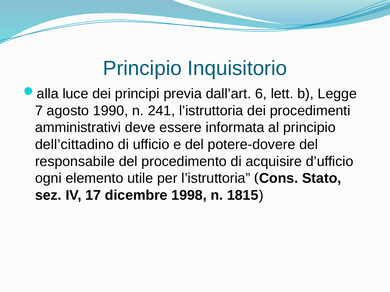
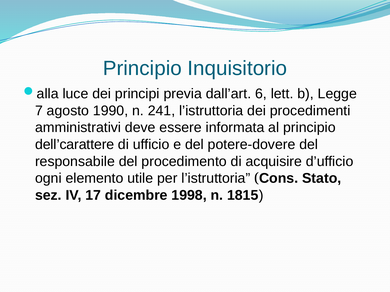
dell’cittadino: dell’cittadino -> dell’carattere
